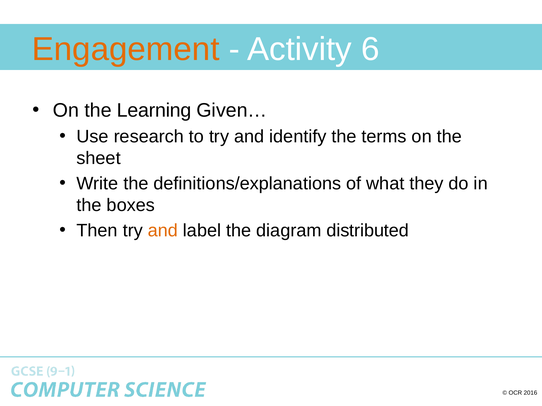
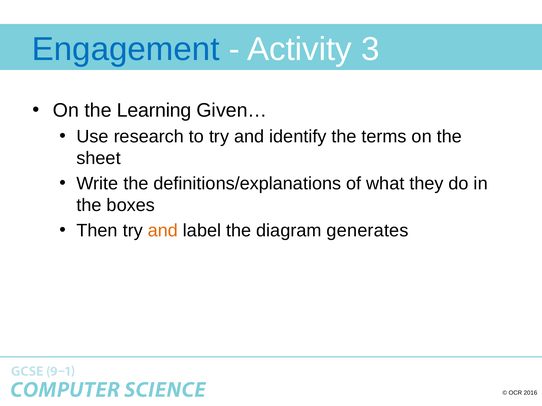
Engagement colour: orange -> blue
6: 6 -> 3
distributed: distributed -> generates
